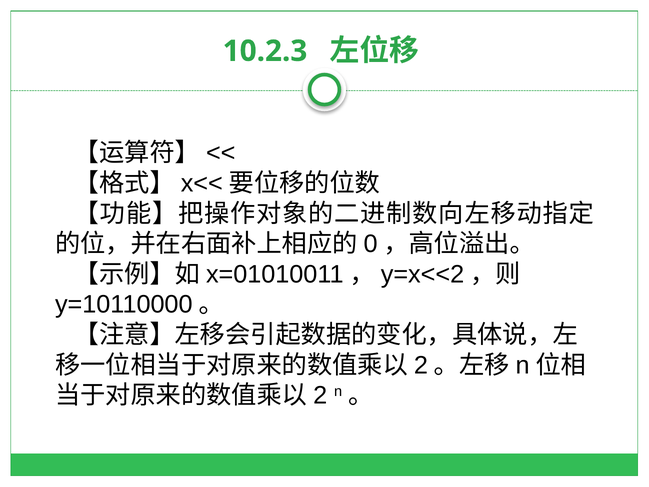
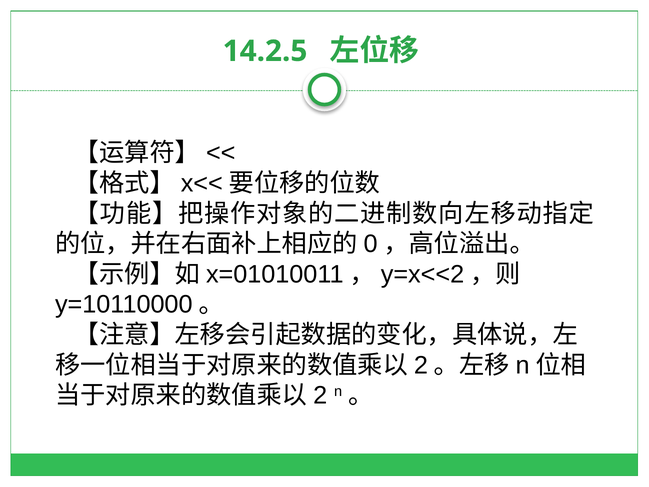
10.2.3: 10.2.3 -> 14.2.5
